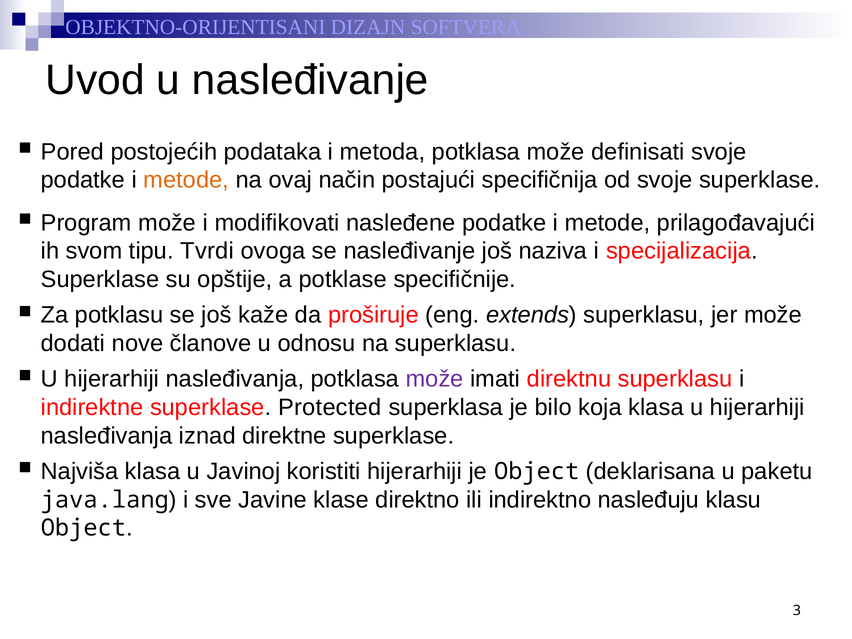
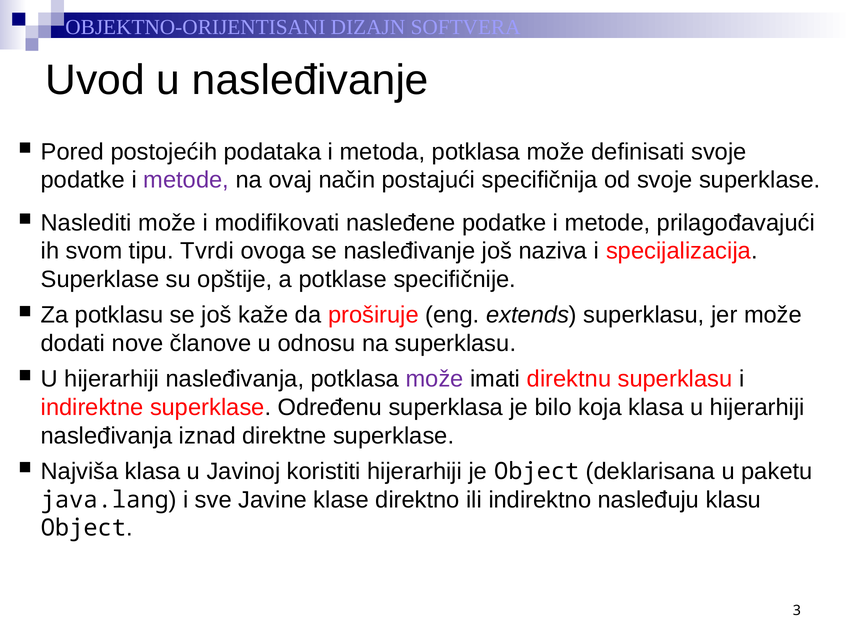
metode at (186, 180) colour: orange -> purple
Program: Program -> Naslediti
Protected: Protected -> Određenu
